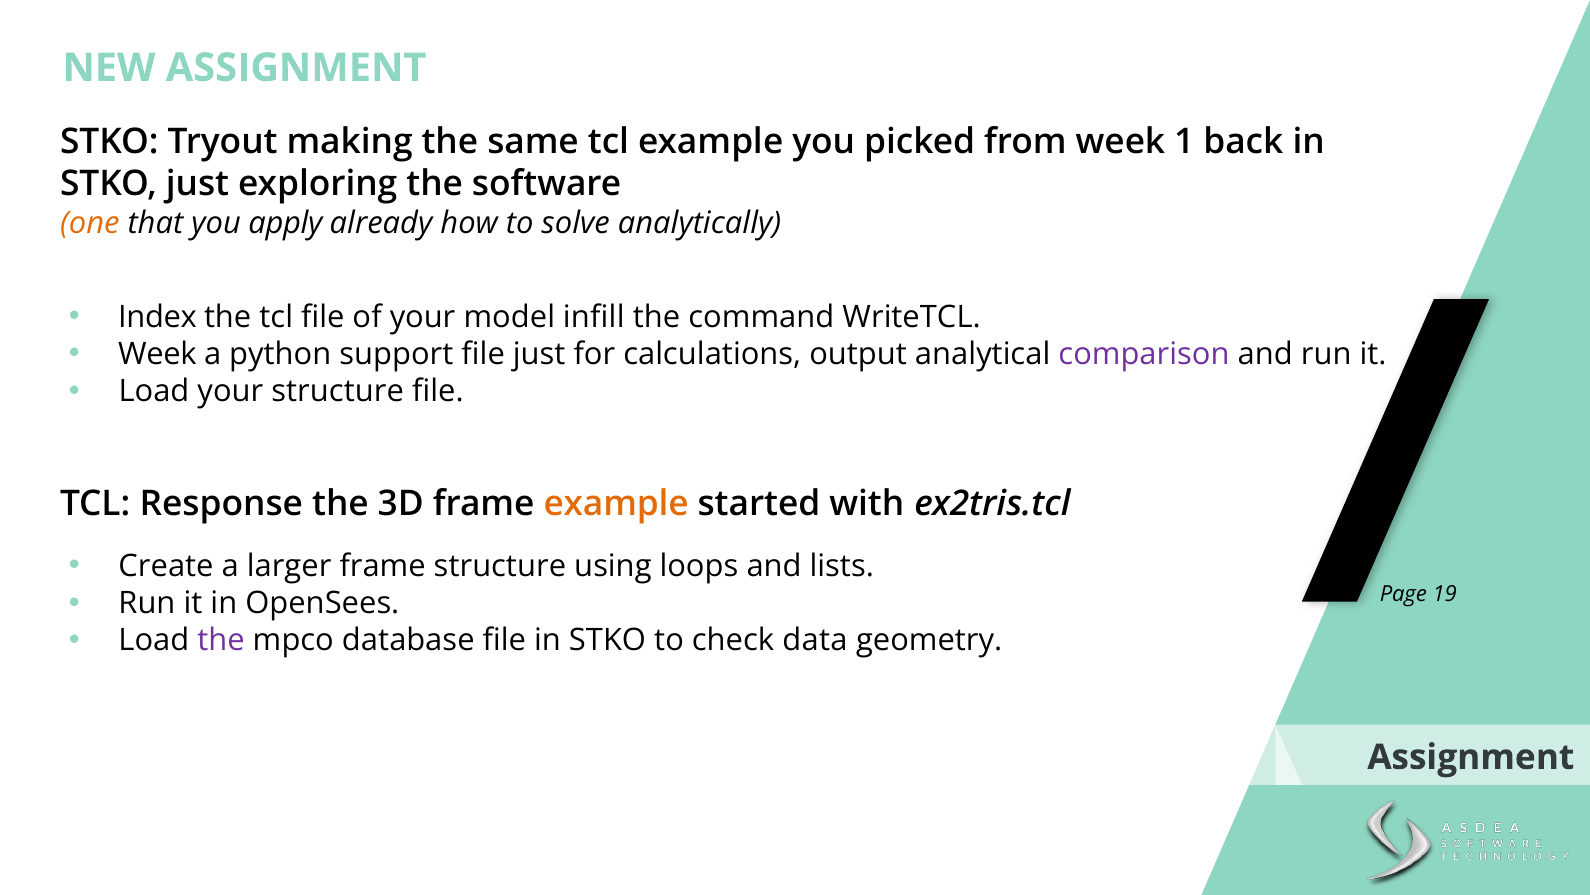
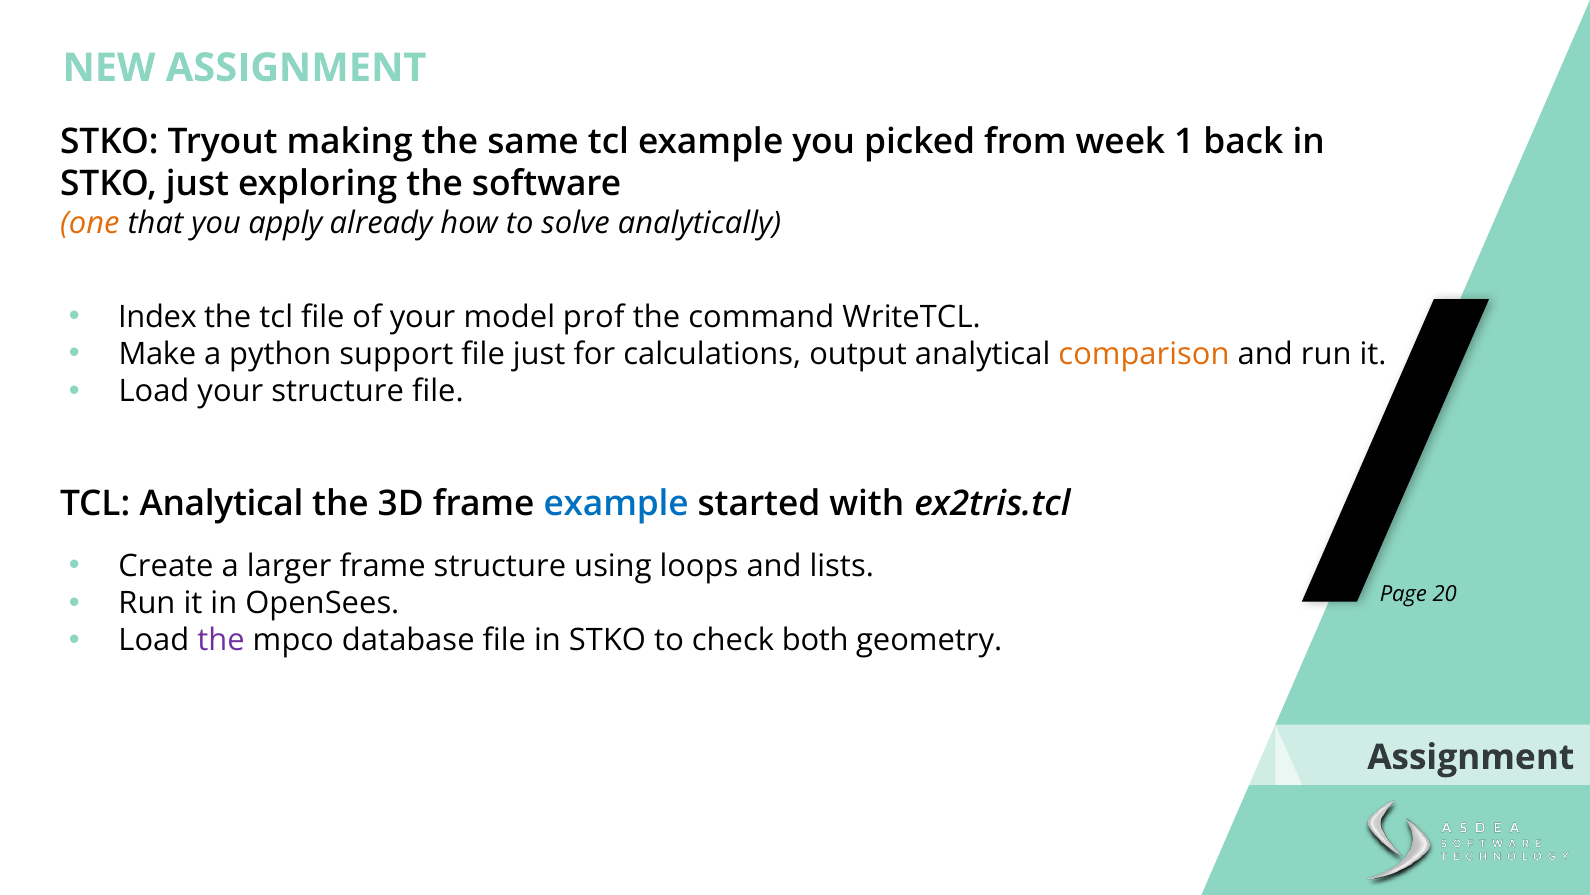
infill: infill -> prof
Week at (157, 354): Week -> Make
comparison colour: purple -> orange
TCL Response: Response -> Analytical
example at (616, 503) colour: orange -> blue
19: 19 -> 20
data: data -> both
